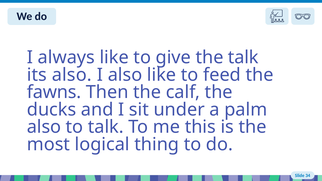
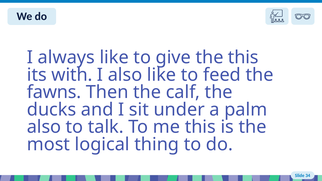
the talk: talk -> this
its also: also -> with
